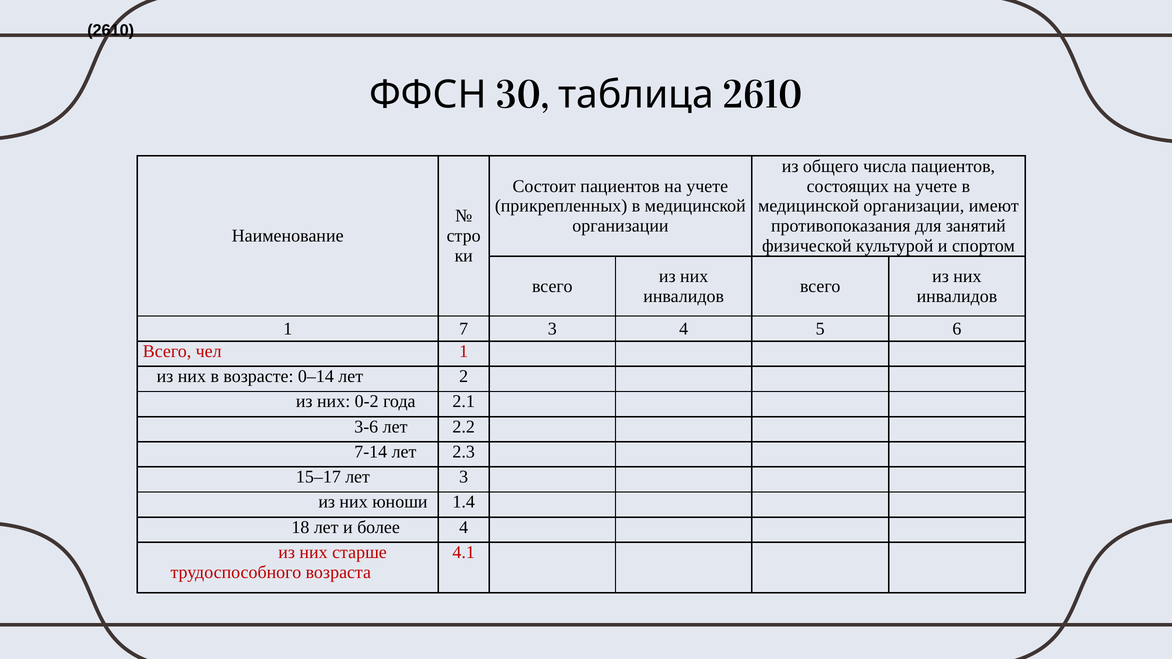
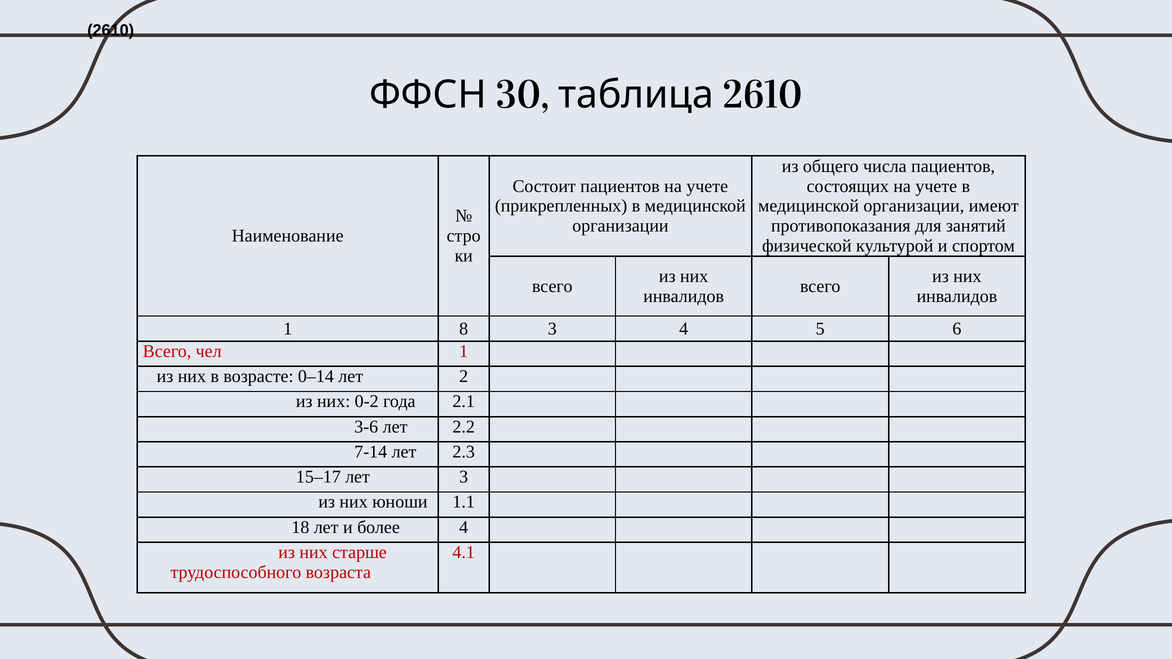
7: 7 -> 8
1.4: 1.4 -> 1.1
